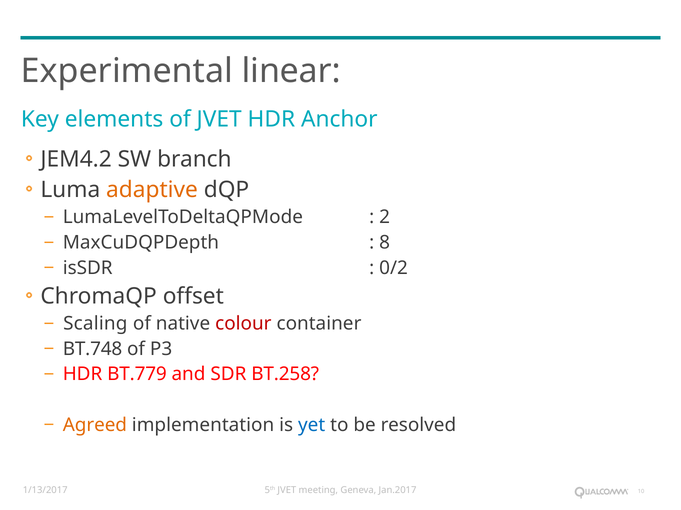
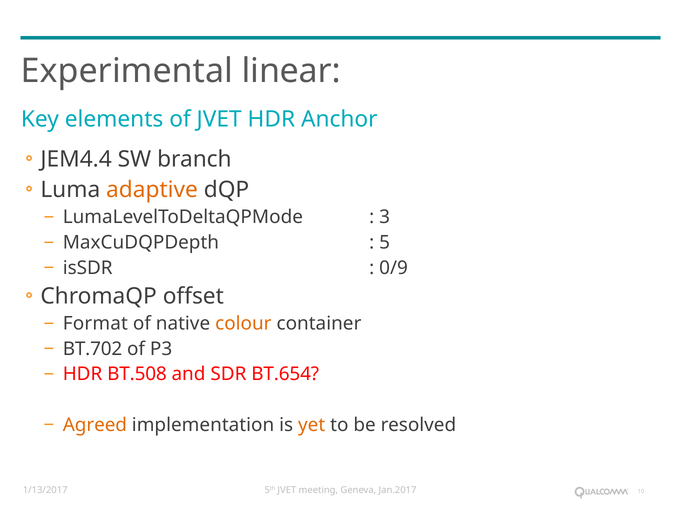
JEM4.2: JEM4.2 -> JEM4.4
2: 2 -> 3
8: 8 -> 5
0/2: 0/2 -> 0/9
Scaling: Scaling -> Format
colour colour: red -> orange
BT.748: BT.748 -> BT.702
BT.779: BT.779 -> BT.508
BT.258: BT.258 -> BT.654
yet colour: blue -> orange
